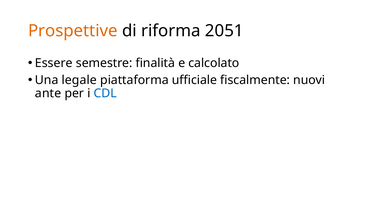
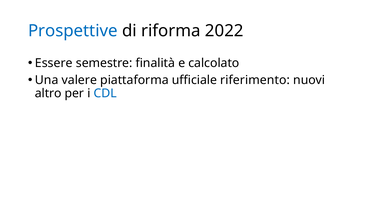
Prospettive colour: orange -> blue
2051: 2051 -> 2022
legale: legale -> valere
fiscalmente: fiscalmente -> riferimento
ante: ante -> altro
